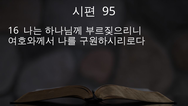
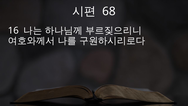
95: 95 -> 68
